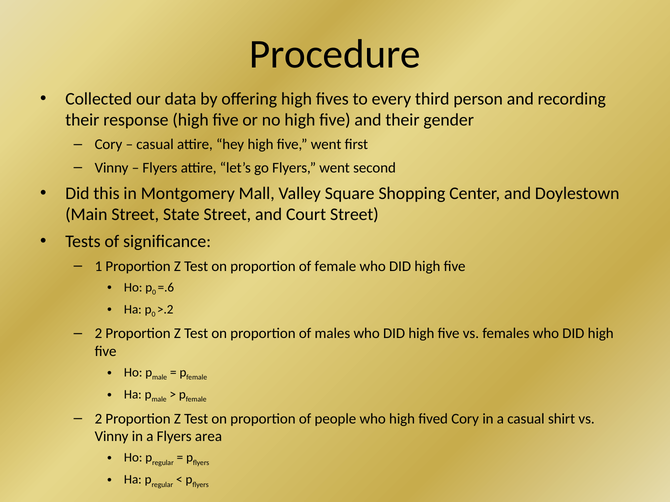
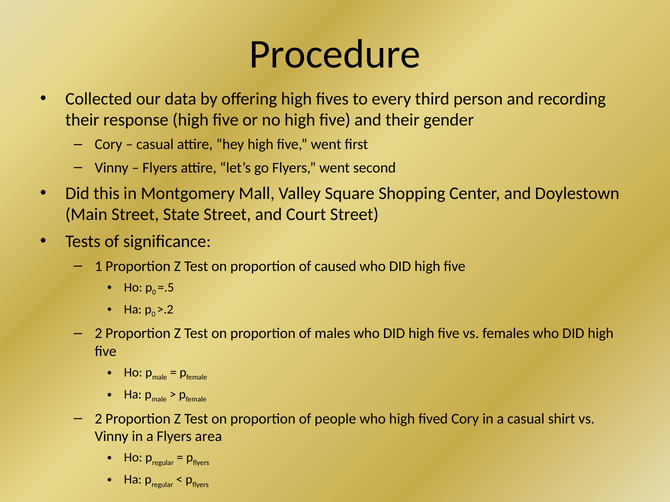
of female: female -> caused
=.6: =.6 -> =.5
